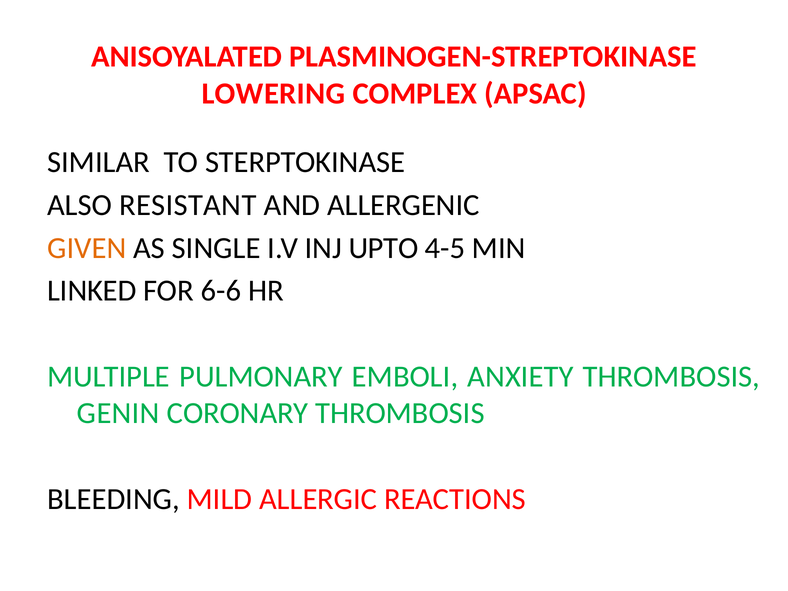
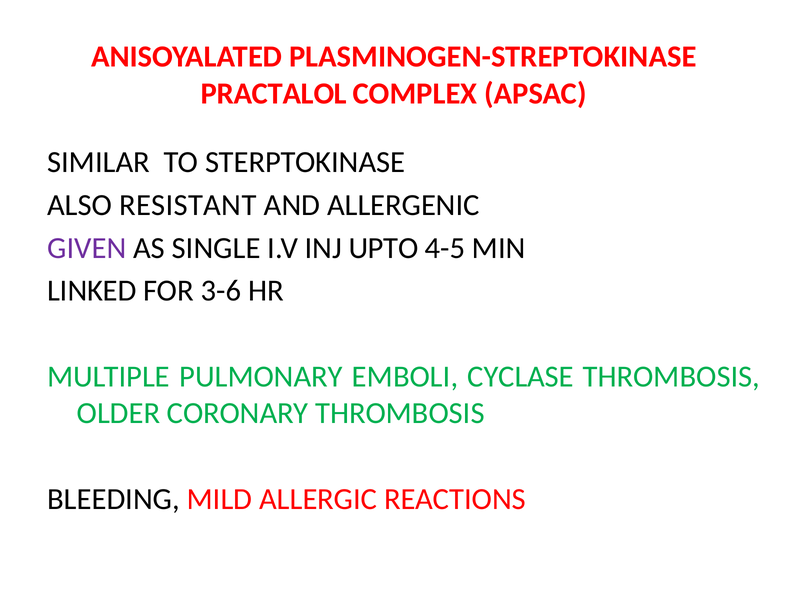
LOWERING: LOWERING -> PRACTALOL
GIVEN colour: orange -> purple
6-6: 6-6 -> 3-6
ANXIETY: ANXIETY -> CYCLASE
GENIN: GENIN -> OLDER
